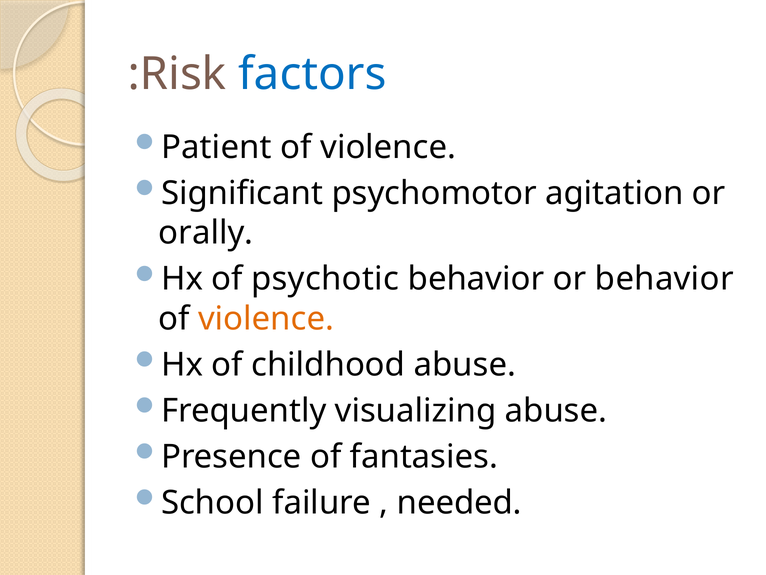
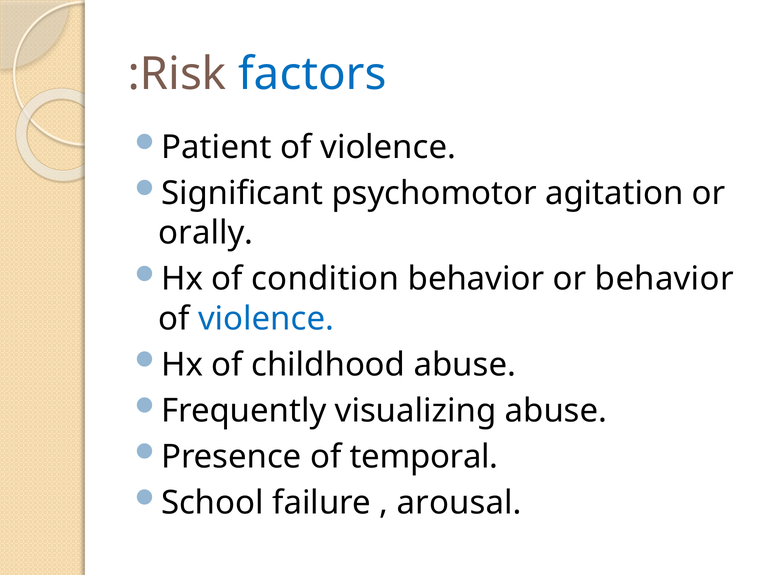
psychotic: psychotic -> condition
violence at (266, 318) colour: orange -> blue
fantasies: fantasies -> temporal
needed: needed -> arousal
